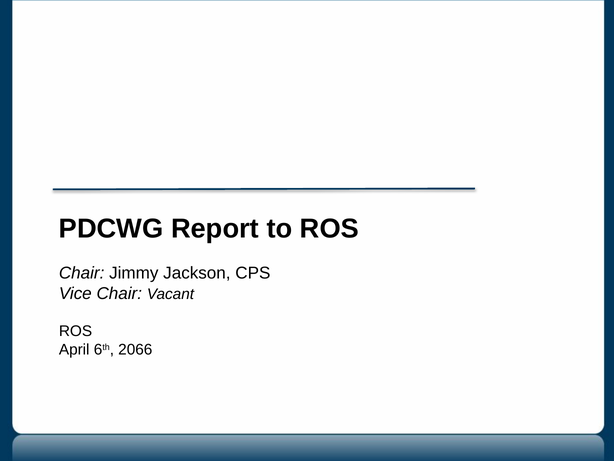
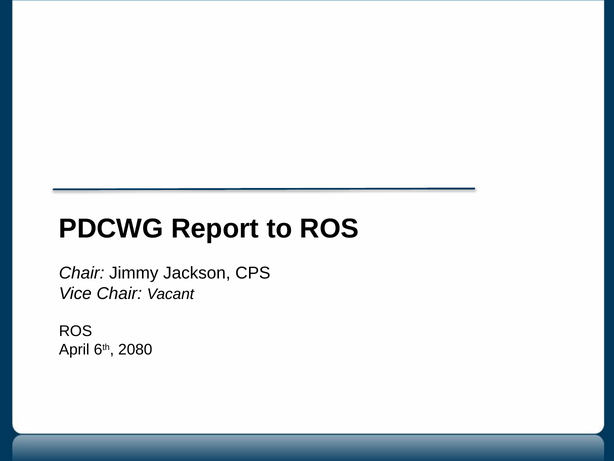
2066: 2066 -> 2080
